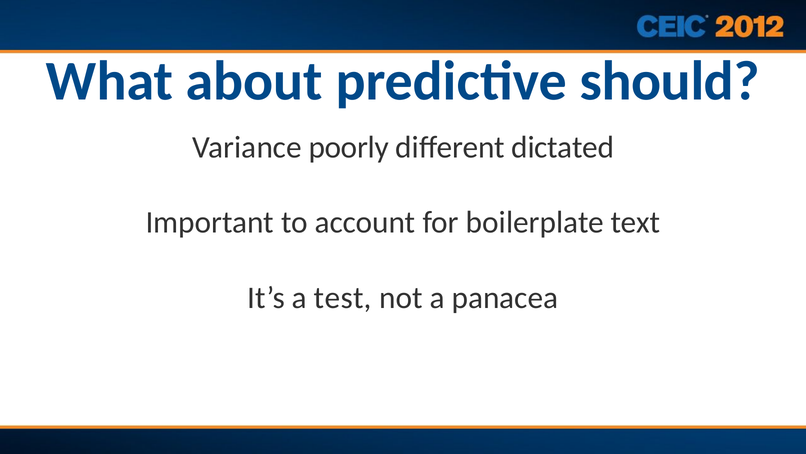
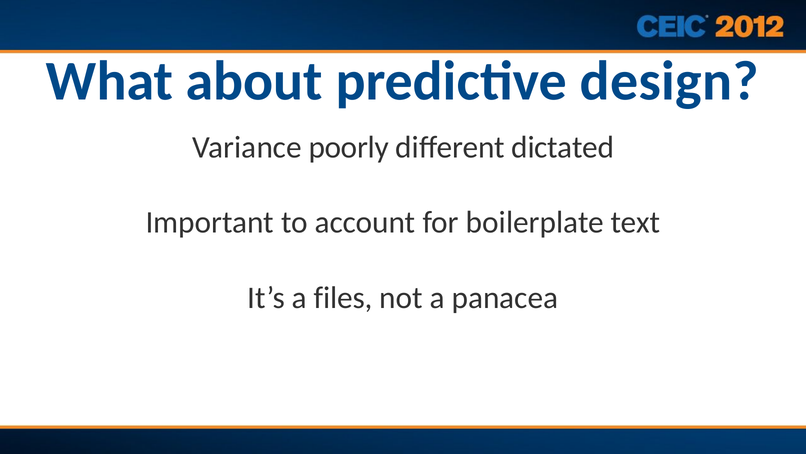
should: should -> design
test: test -> files
